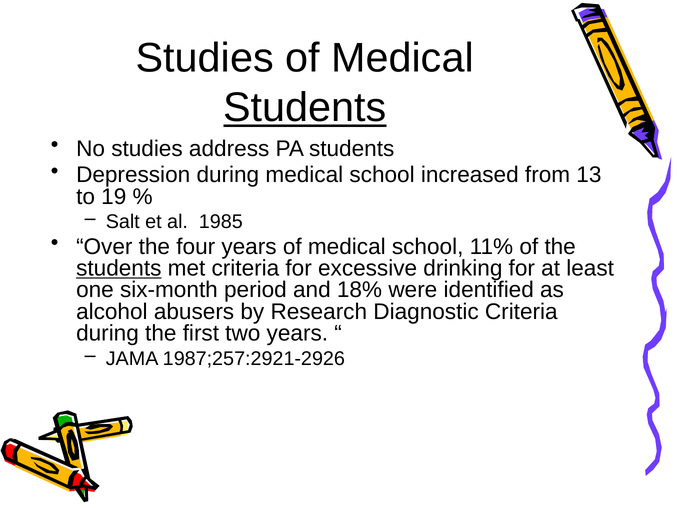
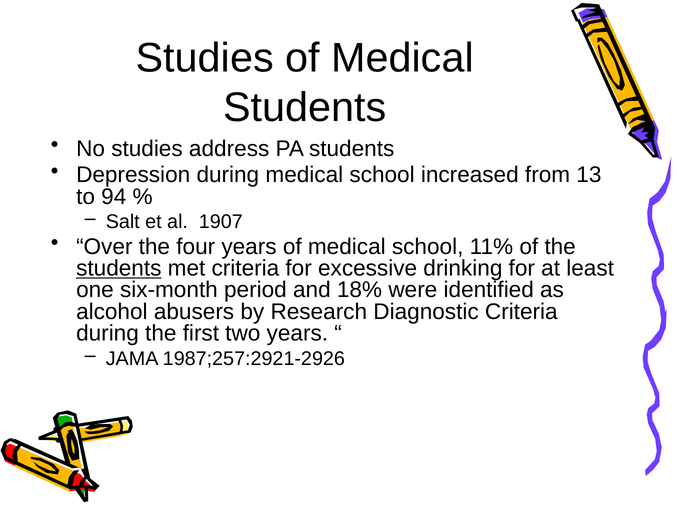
Students at (305, 108) underline: present -> none
19: 19 -> 94
1985: 1985 -> 1907
